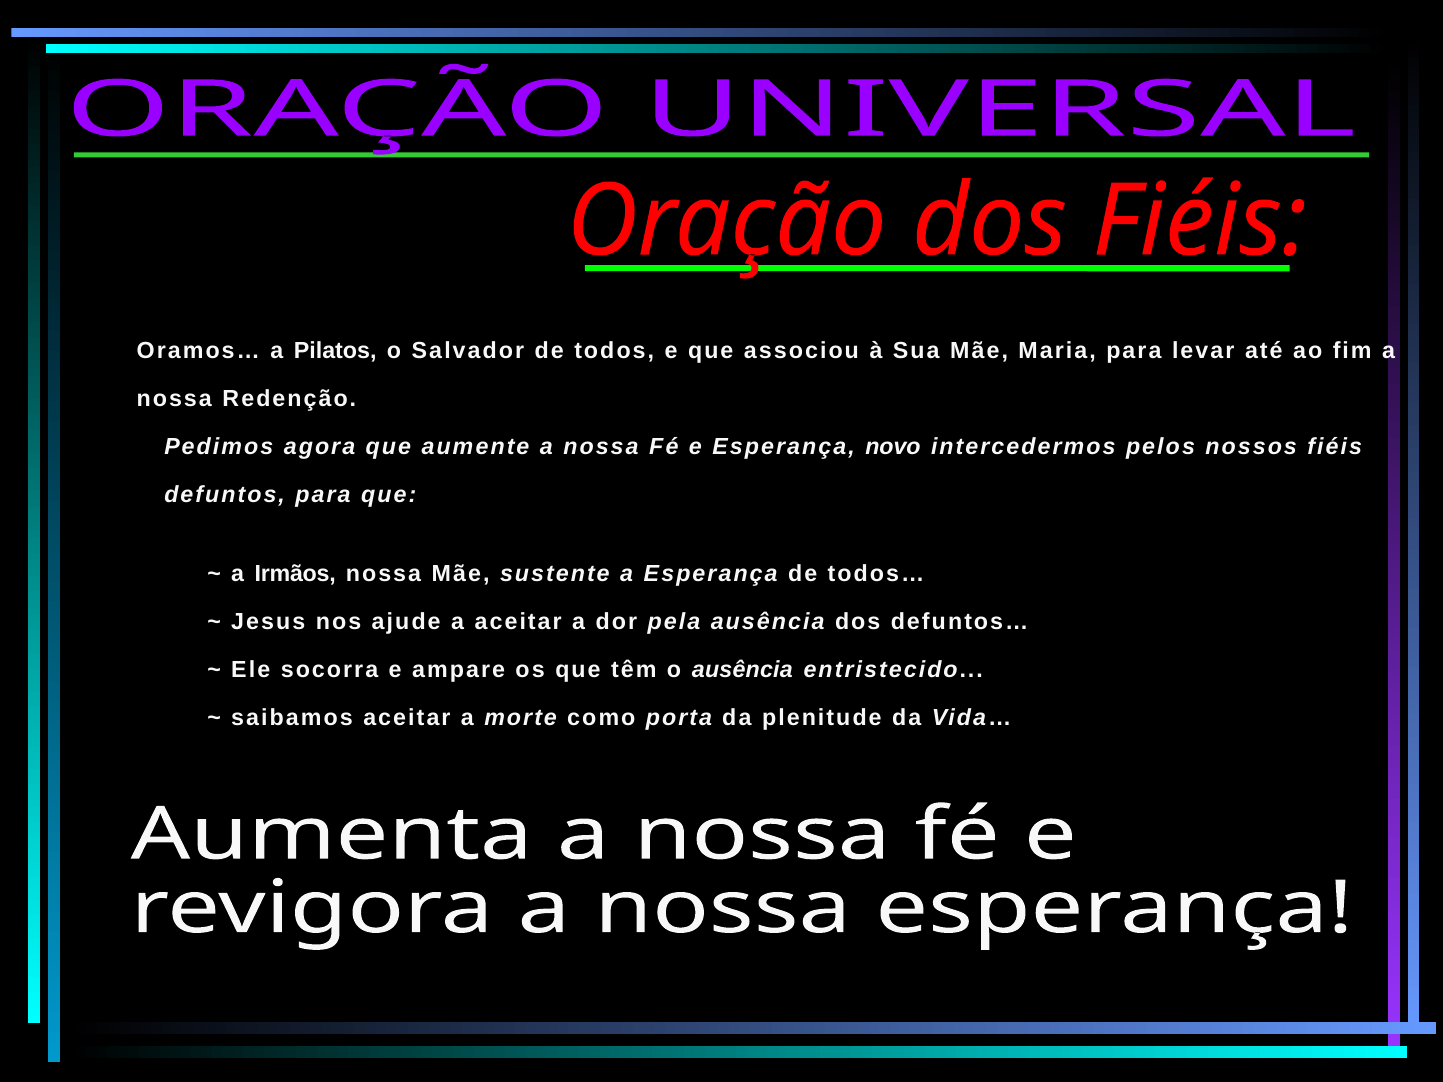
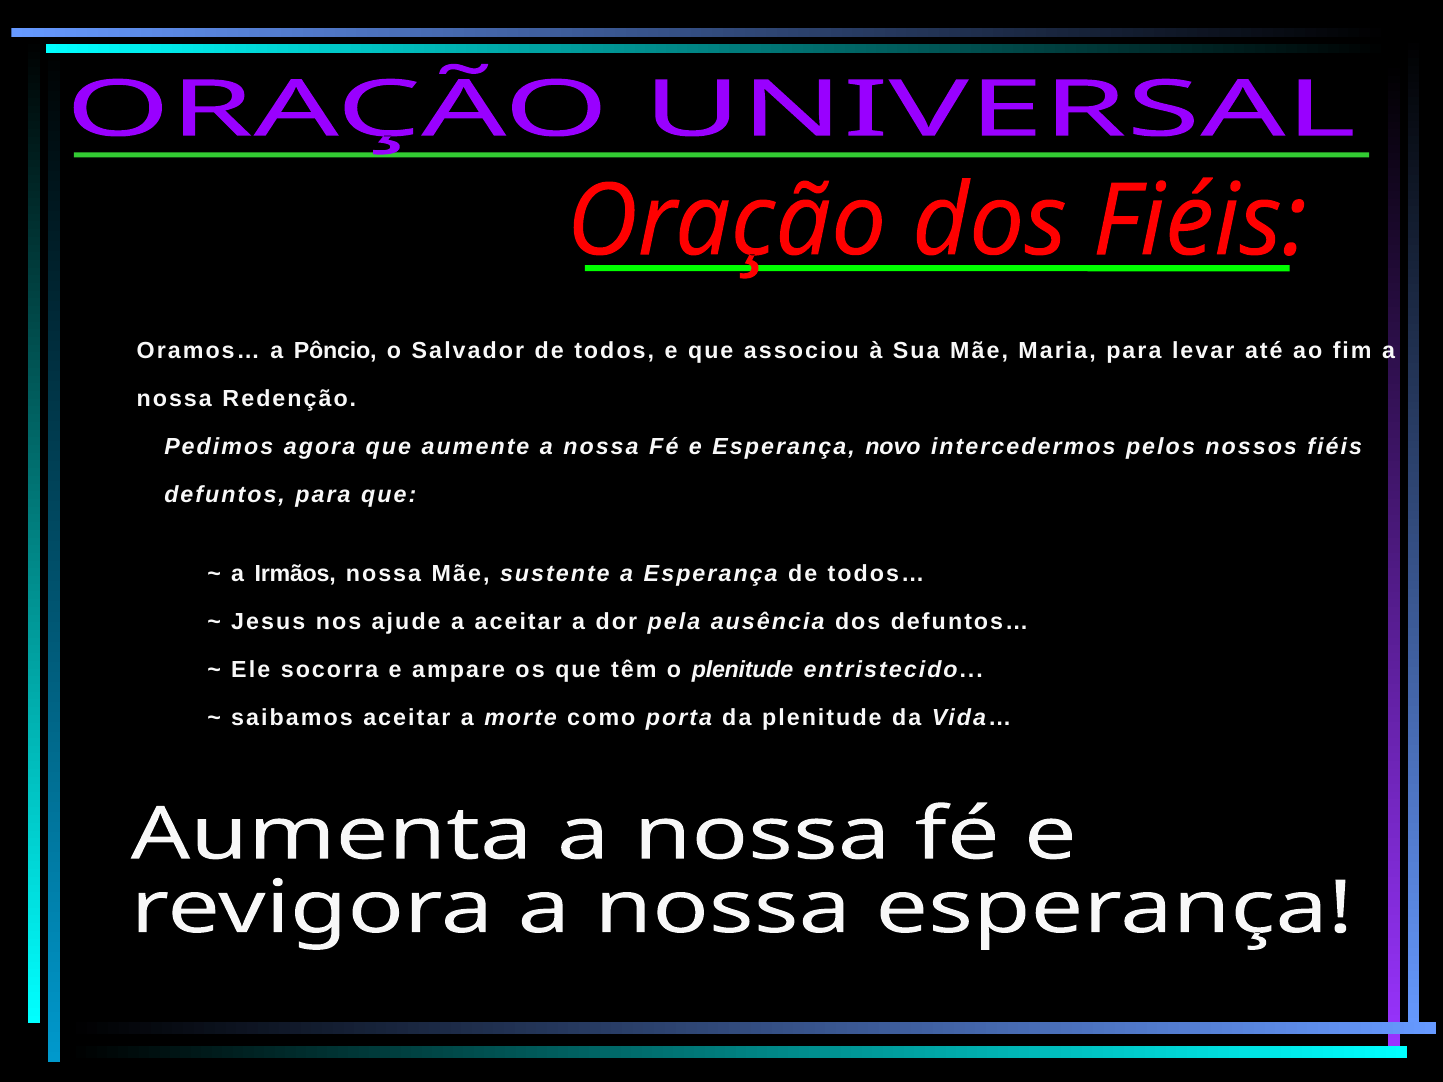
Pilatos: Pilatos -> Pôncio
o ausência: ausência -> plenitude
